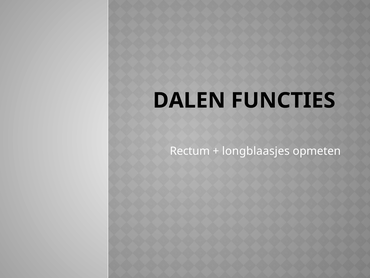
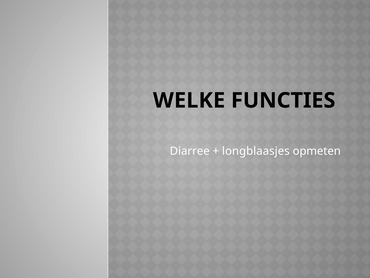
DALEN: DALEN -> WELKE
Rectum: Rectum -> Diarree
